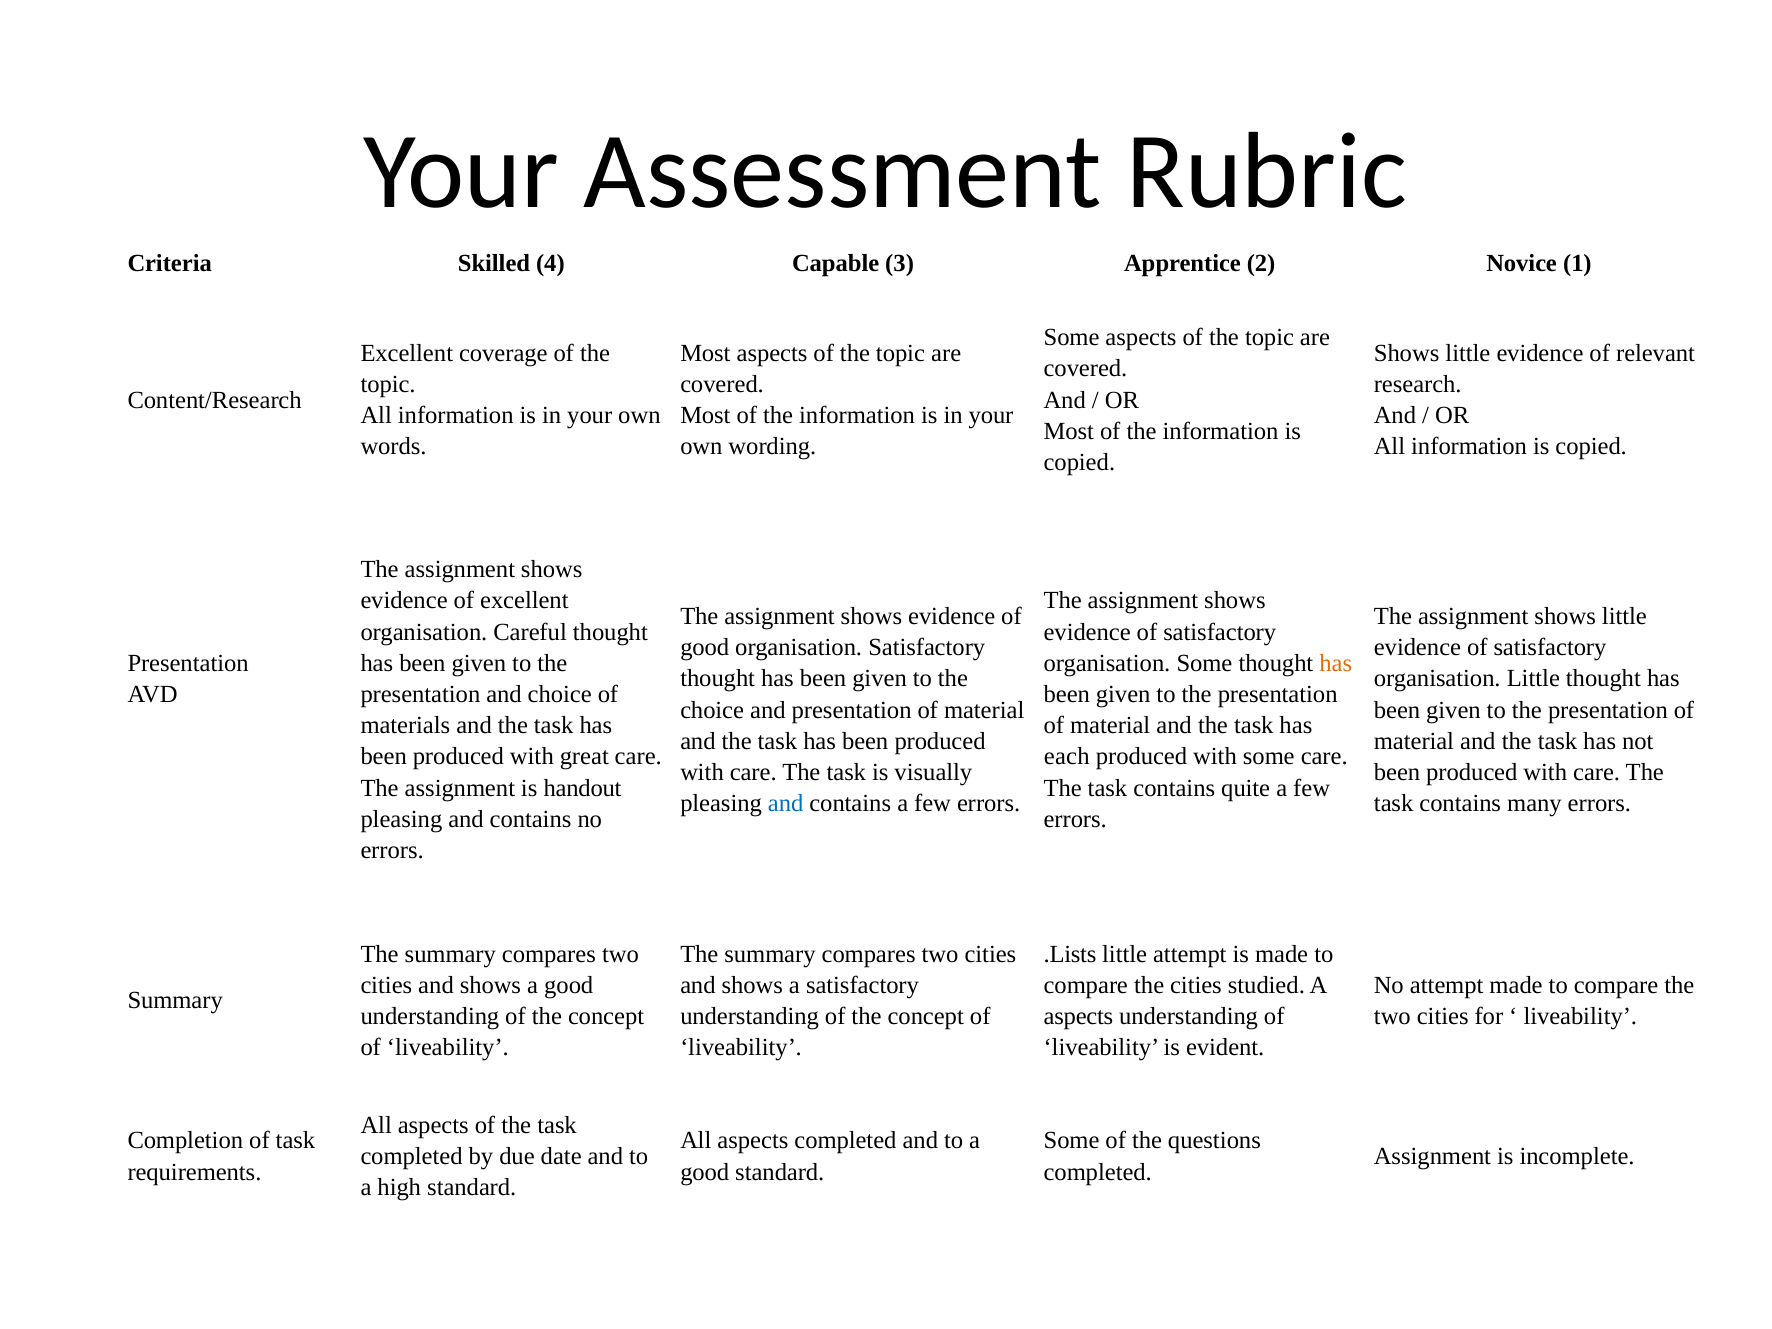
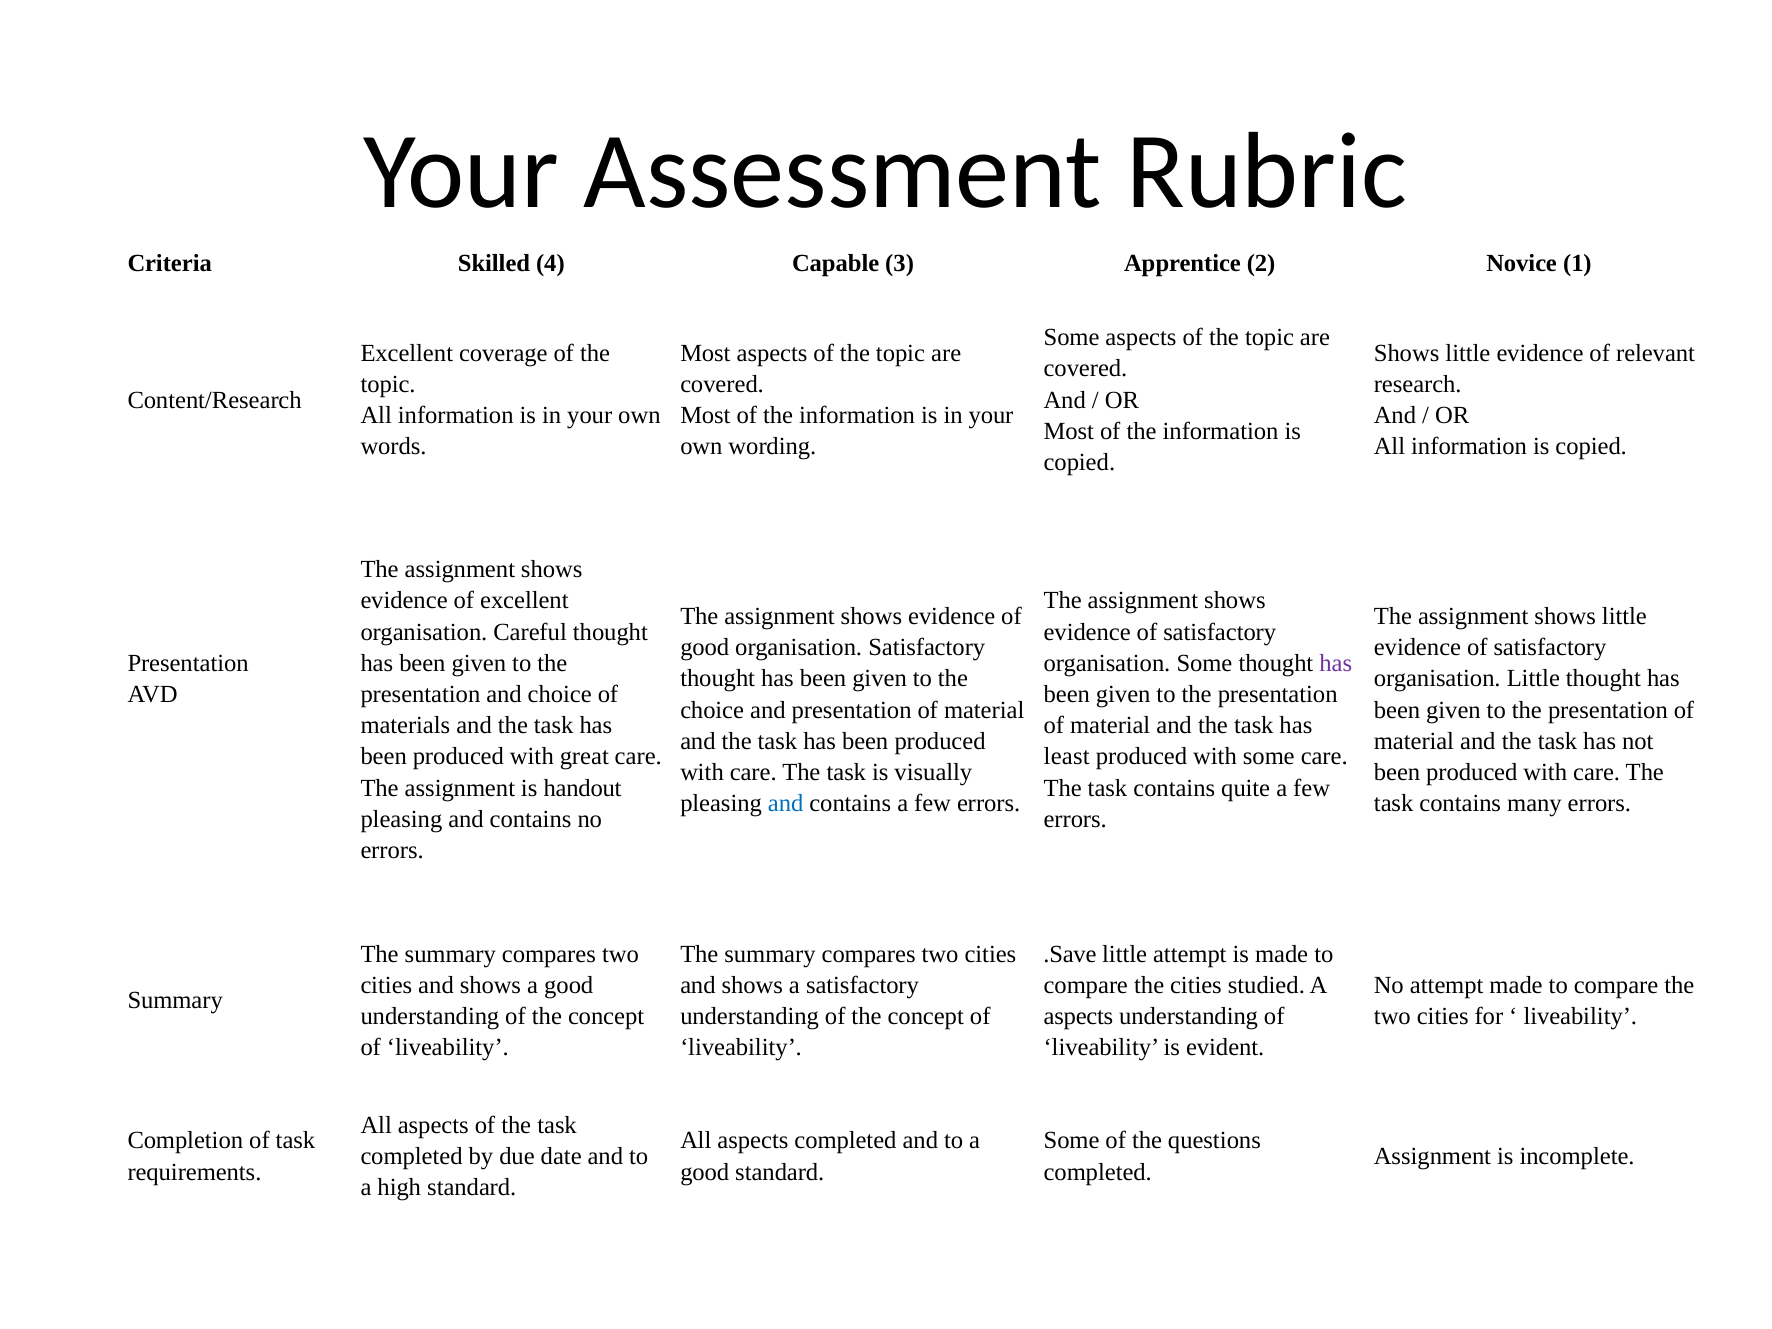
has at (1336, 663) colour: orange -> purple
each: each -> least
.Lists: .Lists -> .Save
